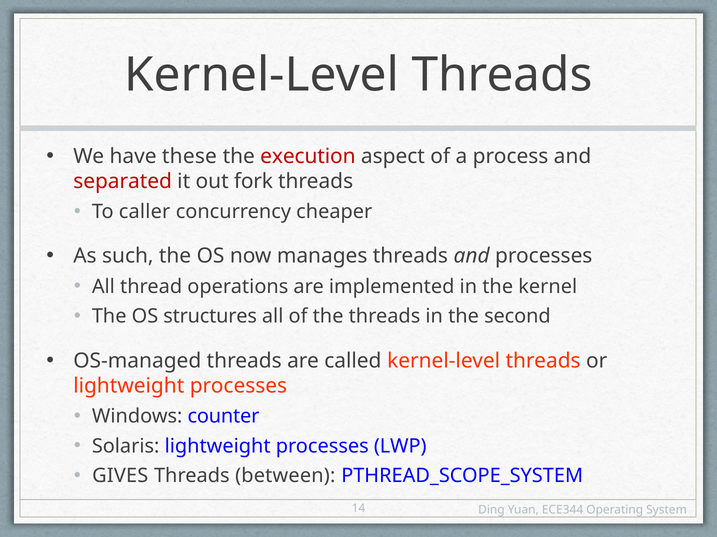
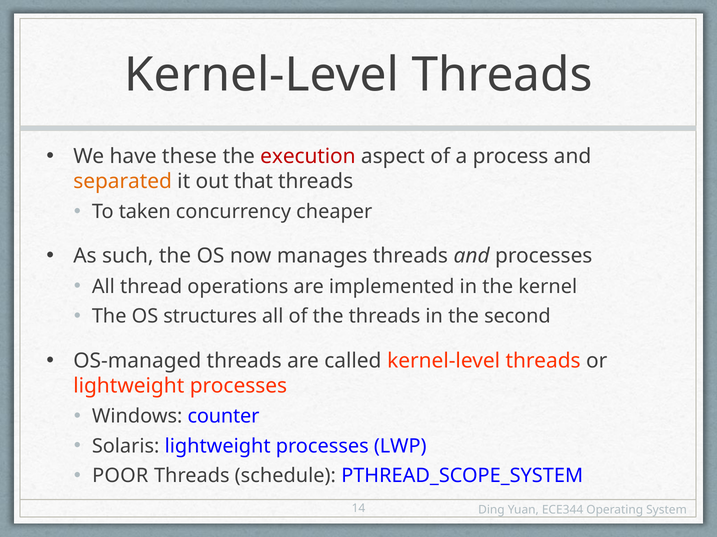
separated colour: red -> orange
fork: fork -> that
caller: caller -> taken
GIVES: GIVES -> POOR
between: between -> schedule
